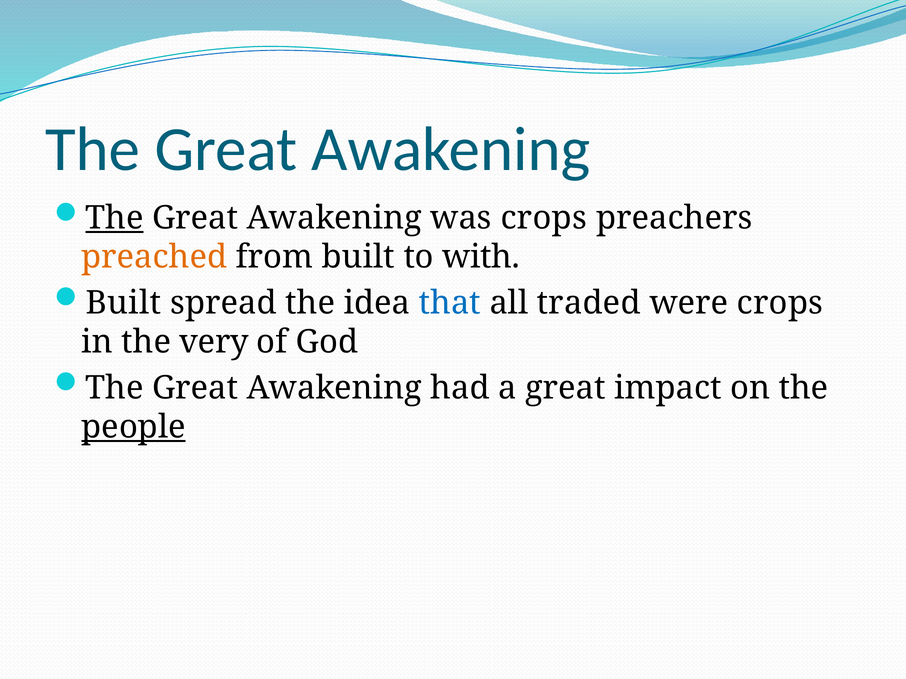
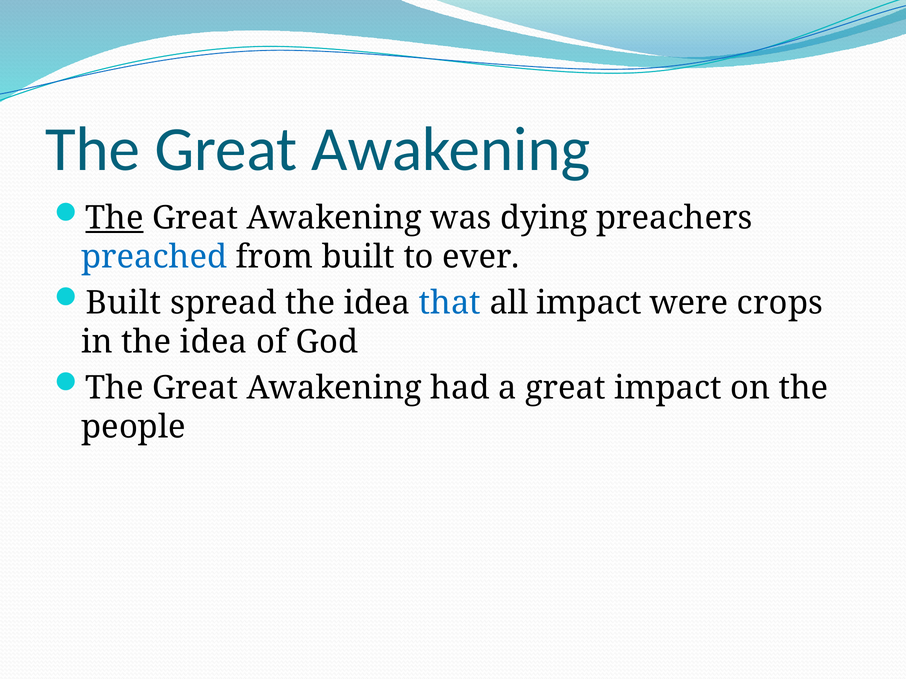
was crops: crops -> dying
preached colour: orange -> blue
with: with -> ever
all traded: traded -> impact
in the very: very -> idea
people underline: present -> none
